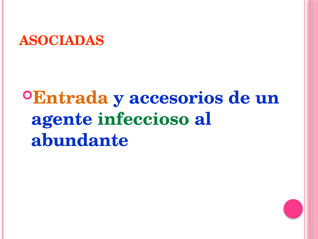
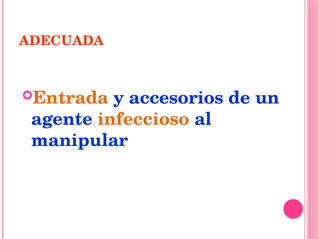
ASOCIADAS: ASOCIADAS -> ADECUADA
infeccioso colour: green -> orange
abundante: abundante -> manipular
